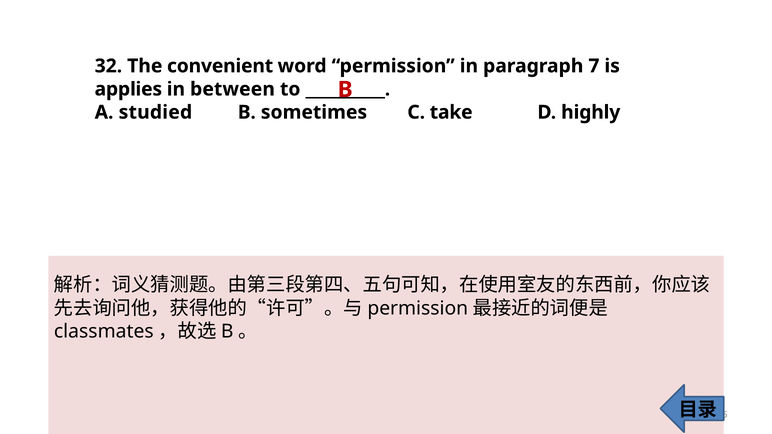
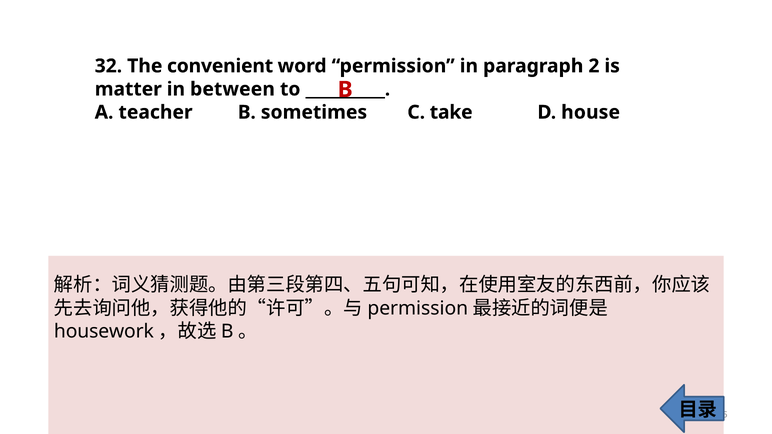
7: 7 -> 2
applies: applies -> matter
studied: studied -> teacher
highly: highly -> house
classmates: classmates -> housework
